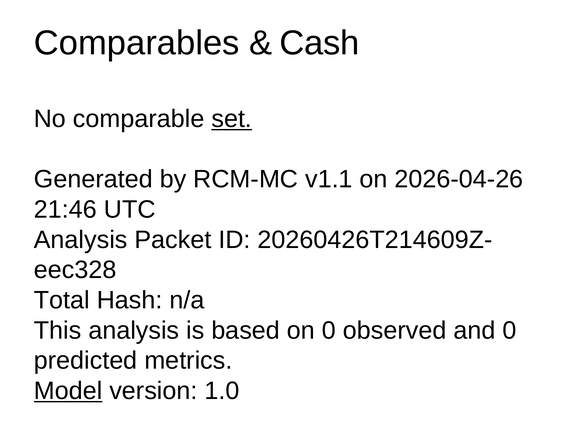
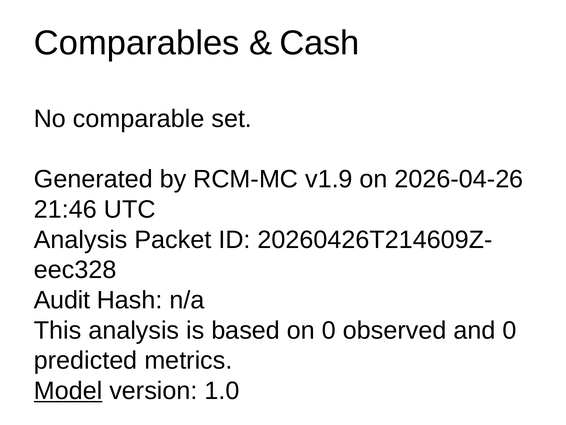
set underline: present -> none
v1.1: v1.1 -> v1.9
Total: Total -> Audit
